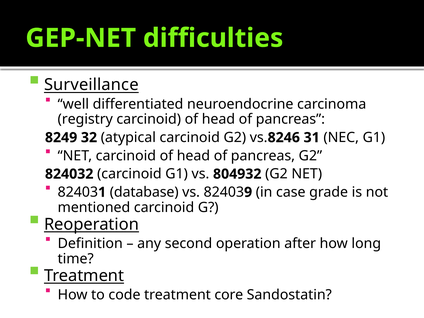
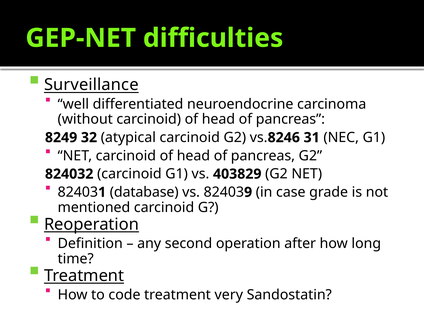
registry: registry -> without
804932: 804932 -> 403829
core: core -> very
